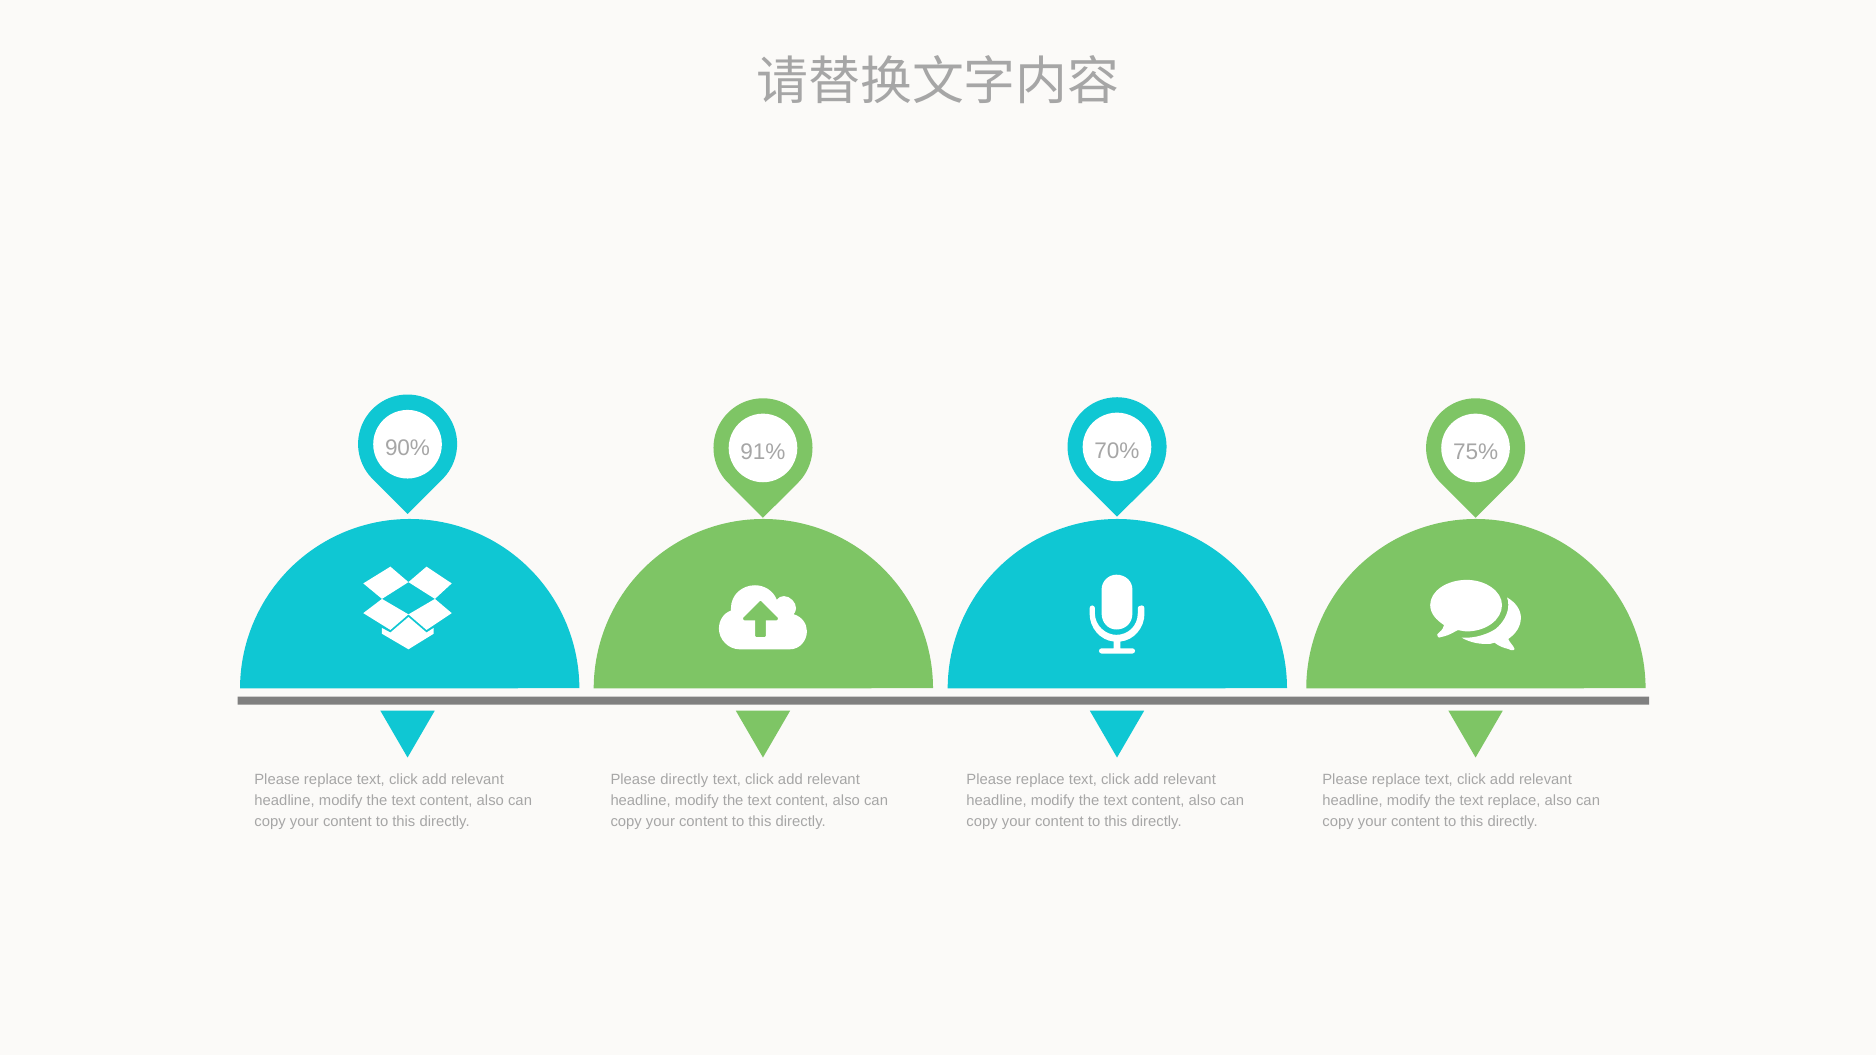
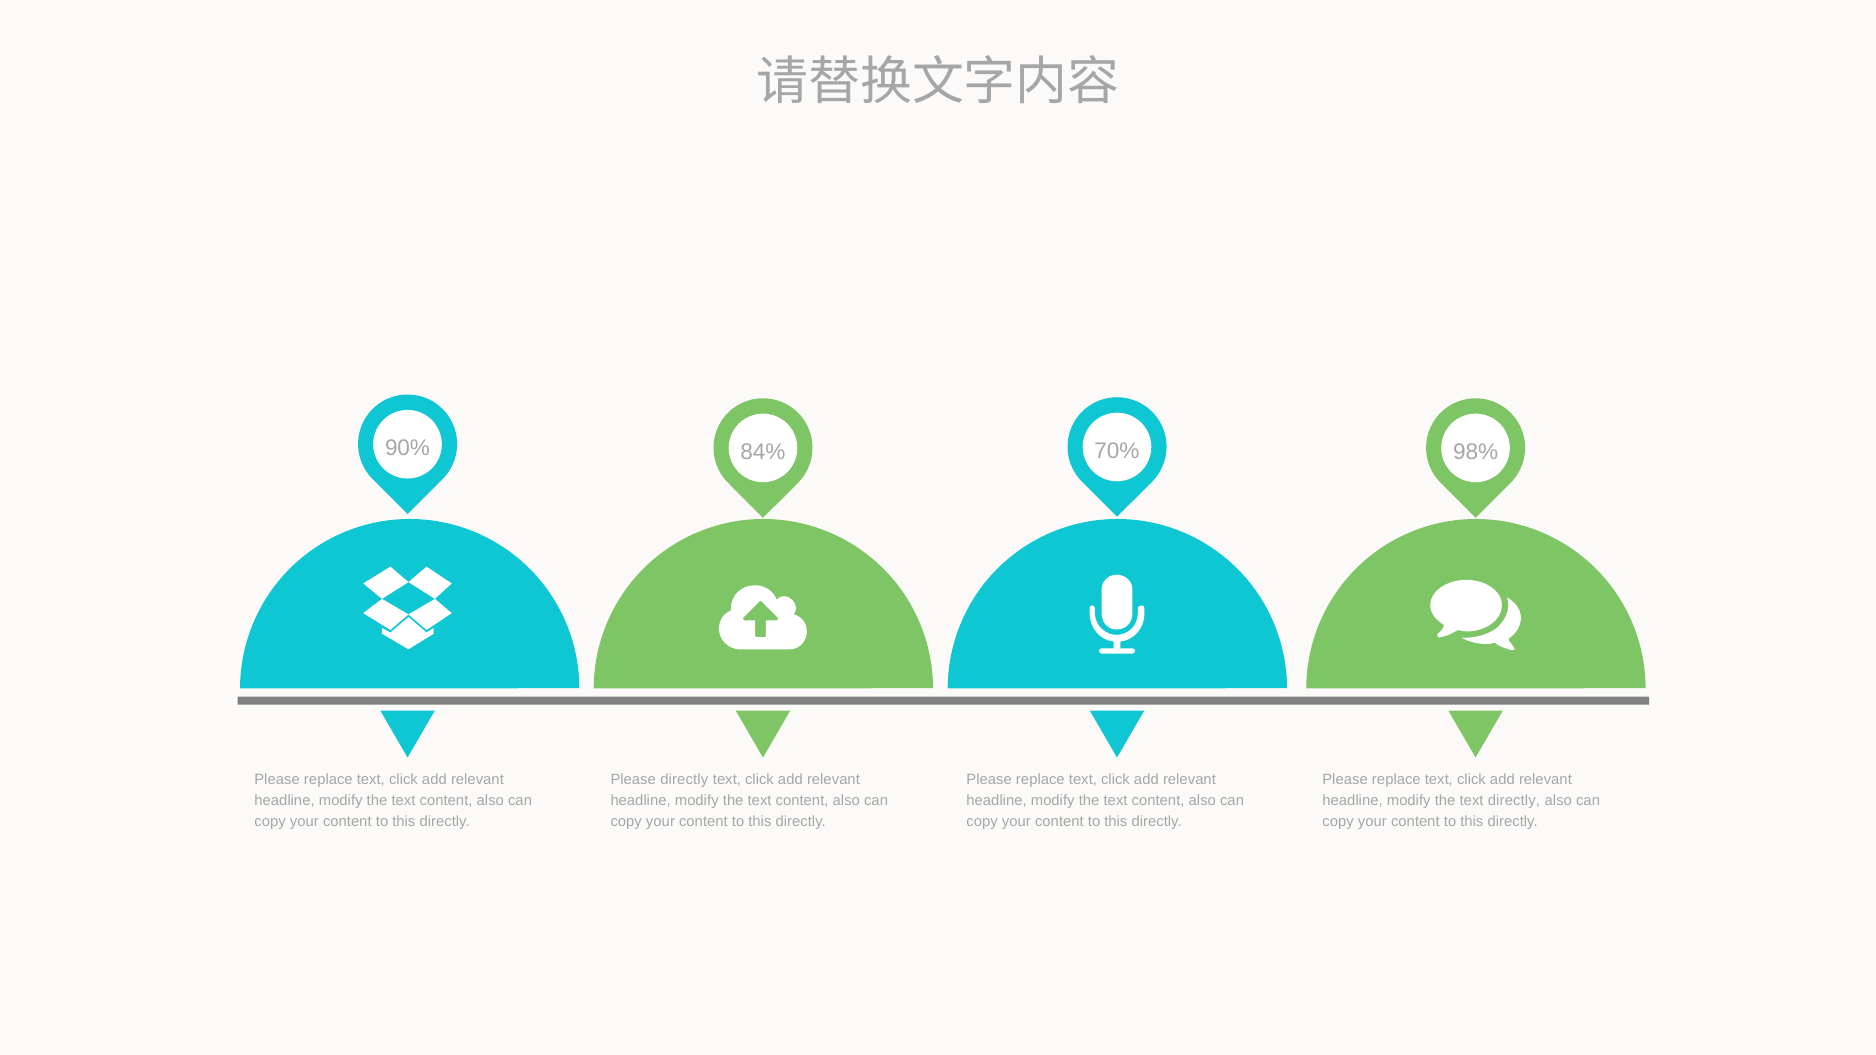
91%: 91% -> 84%
75%: 75% -> 98%
text replace: replace -> directly
